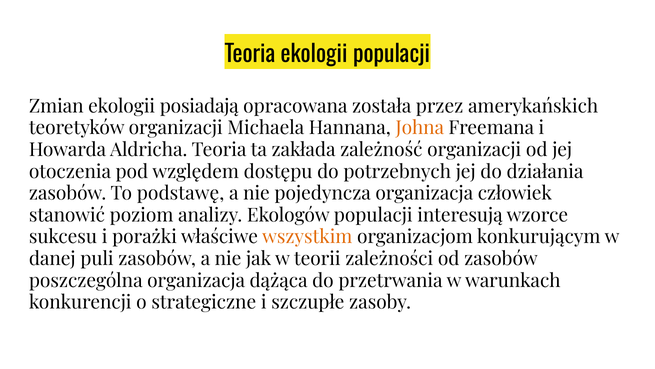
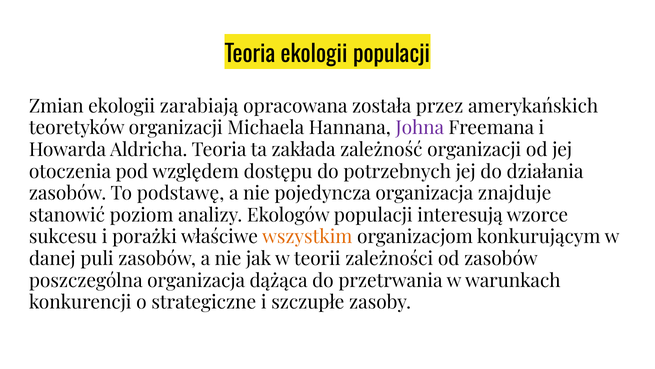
posiadają: posiadają -> zarabiają
Johna colour: orange -> purple
człowiek: człowiek -> znajduje
